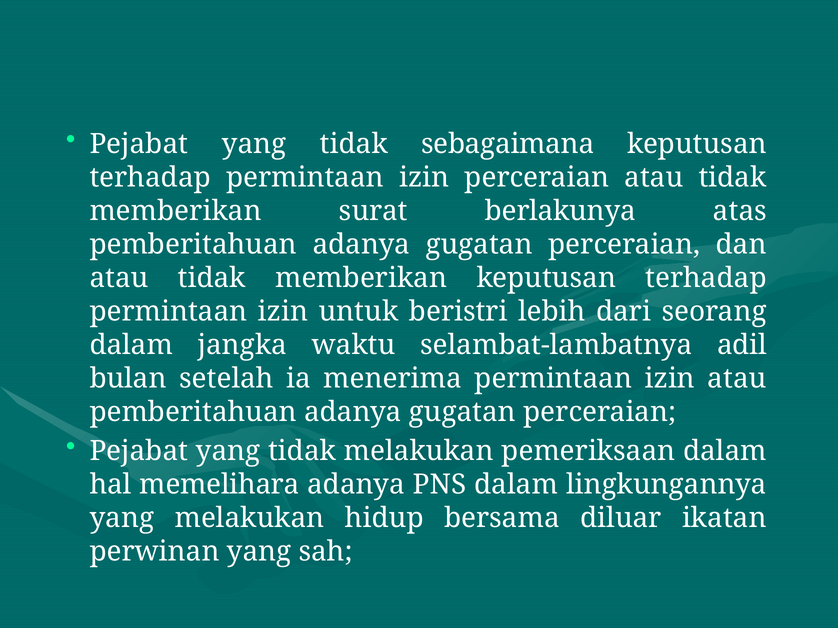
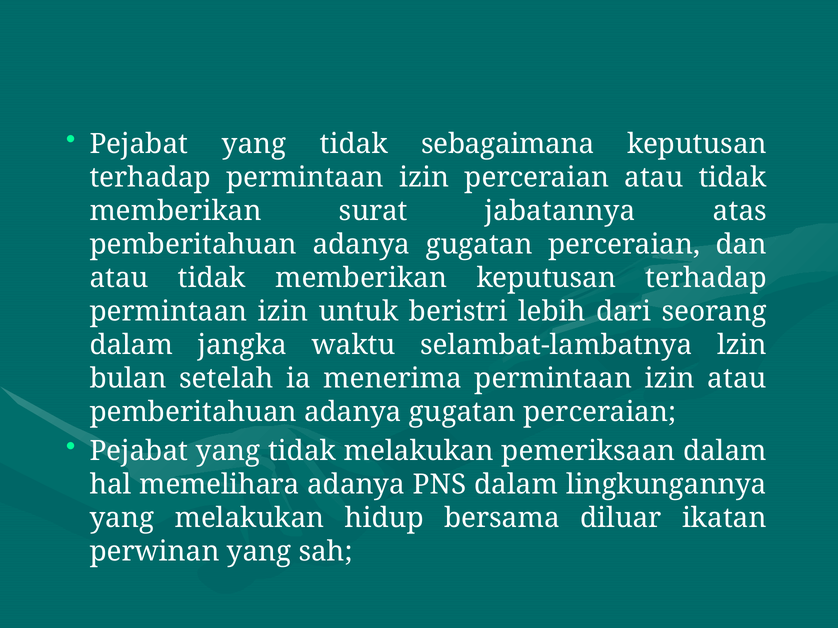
berlakunya: berlakunya -> jabatannya
adil: adil -> lzin
